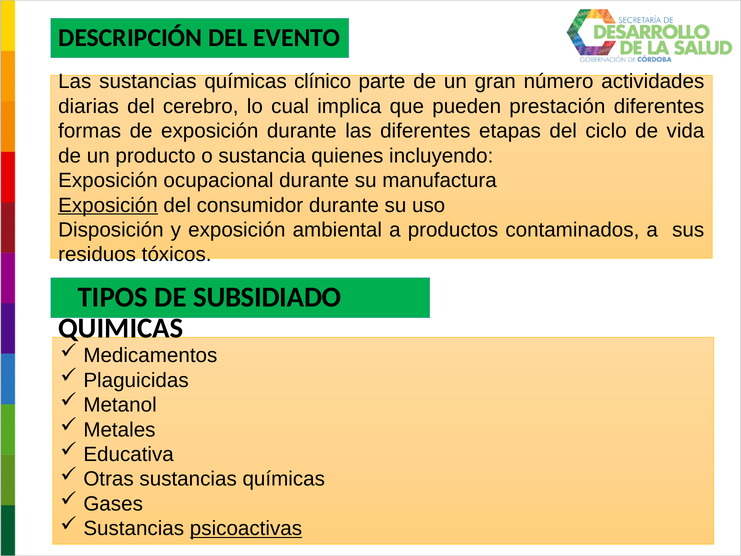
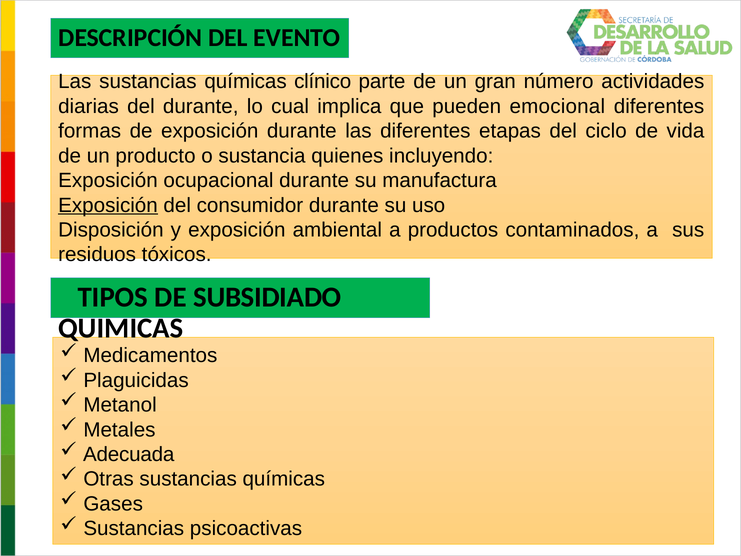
del cerebro: cerebro -> durante
prestación: prestación -> emocional
Educativa: Educativa -> Adecuada
psicoactivas underline: present -> none
